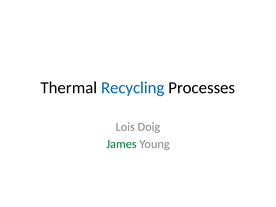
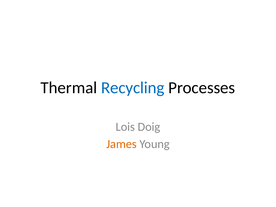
James colour: green -> orange
